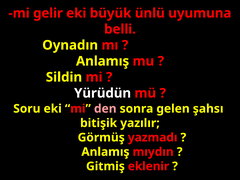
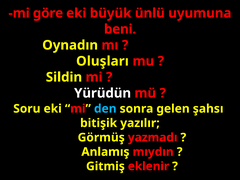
gelir: gelir -> göre
belli: belli -> beni
Anlamış at (103, 61): Anlamış -> Oluşları
den colour: pink -> light blue
